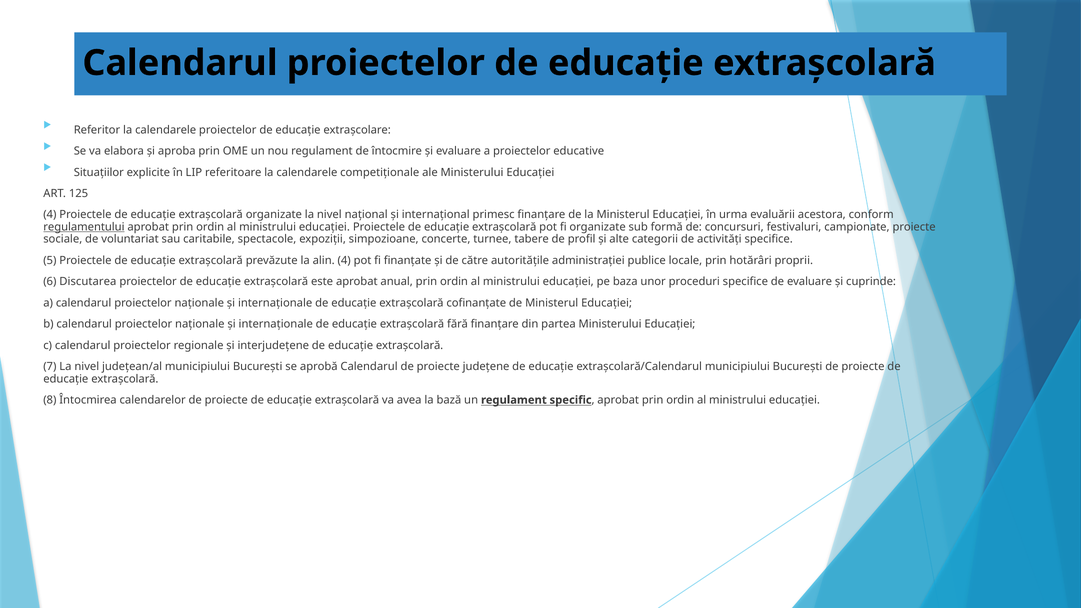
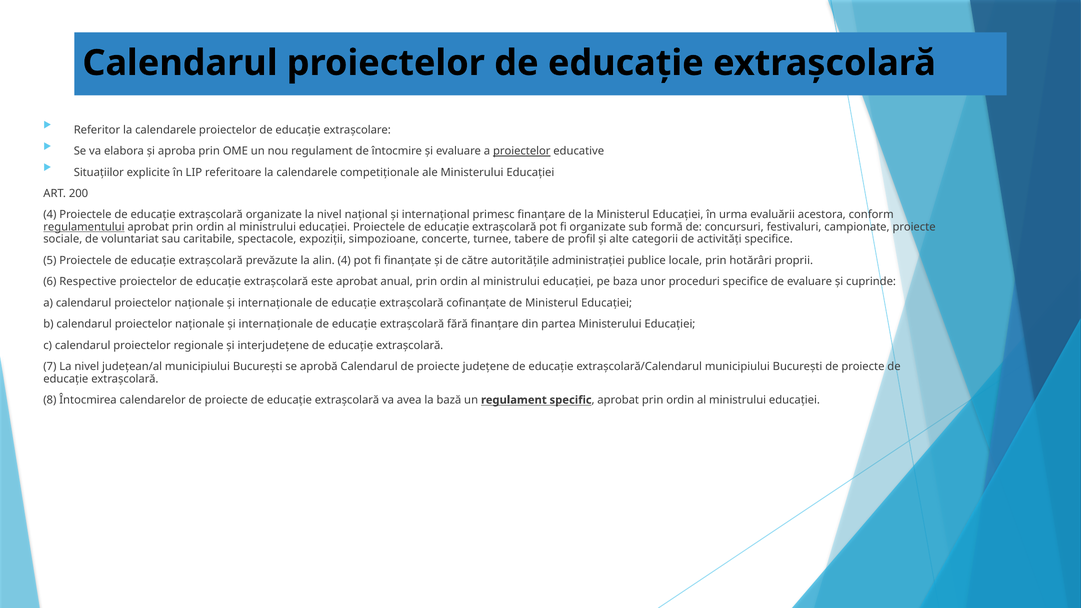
proiectelor at (522, 151) underline: none -> present
125: 125 -> 200
Discutarea: Discutarea -> Respective
